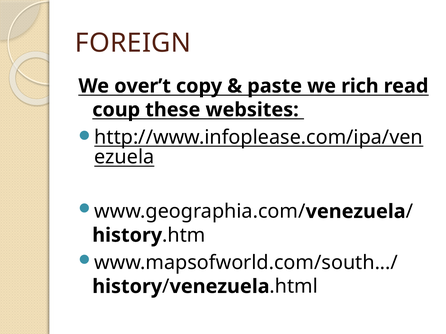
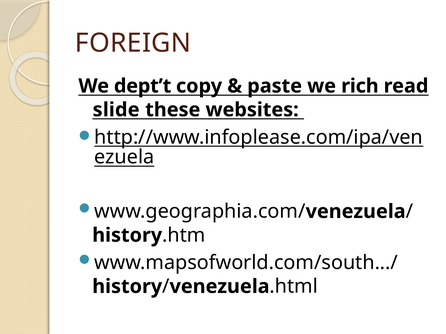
over’t: over’t -> dept’t
coup: coup -> slide
